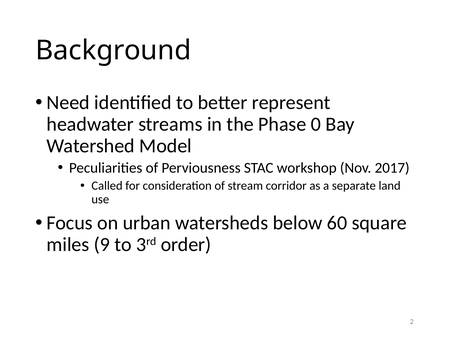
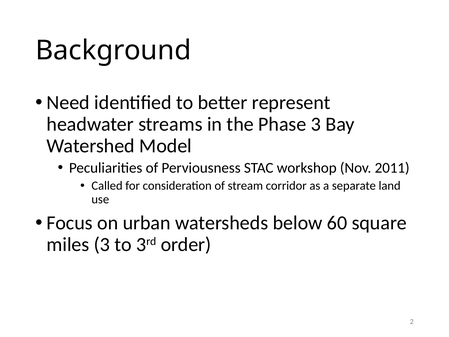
Phase 0: 0 -> 3
2017: 2017 -> 2011
miles 9: 9 -> 3
